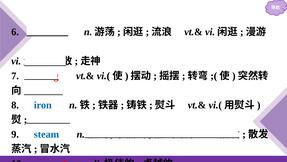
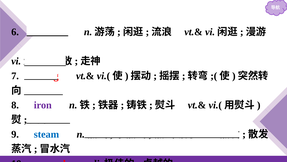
iron colour: blue -> purple
